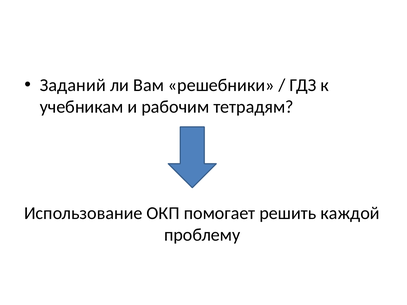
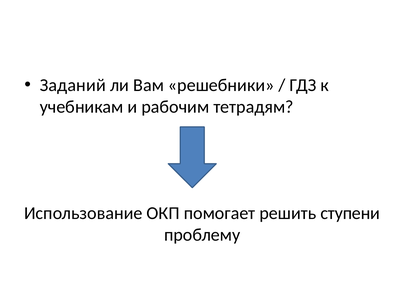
каждой: каждой -> ступени
